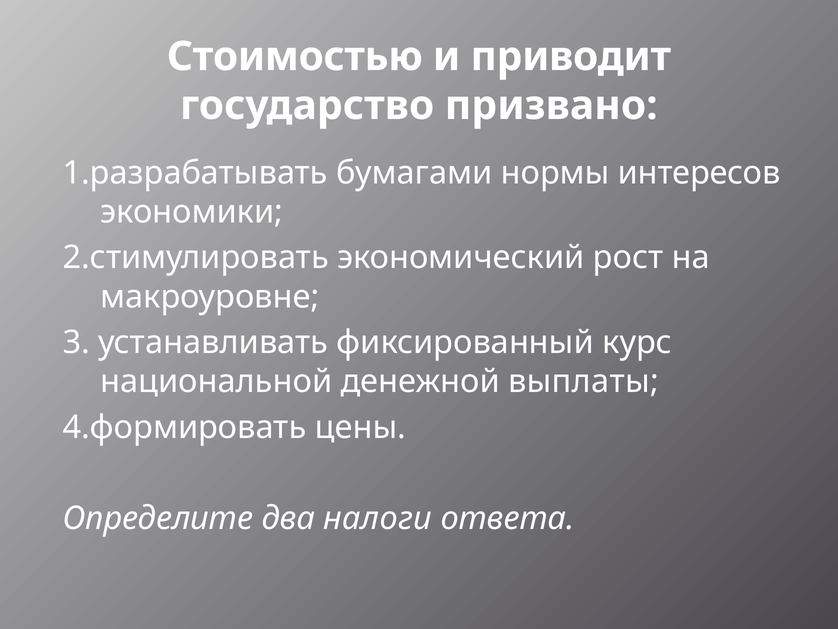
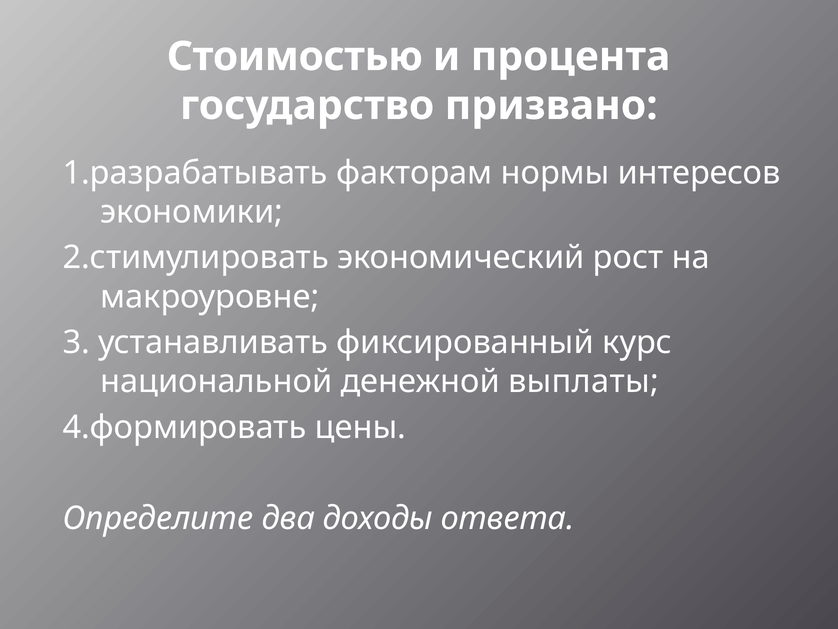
приводит: приводит -> процента
бумагами: бумагами -> факторам
налоги: налоги -> доходы
